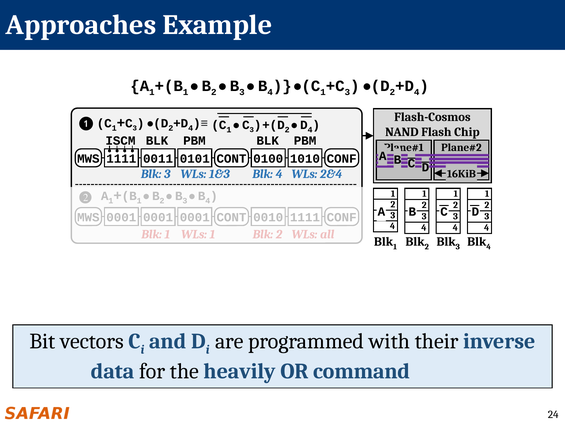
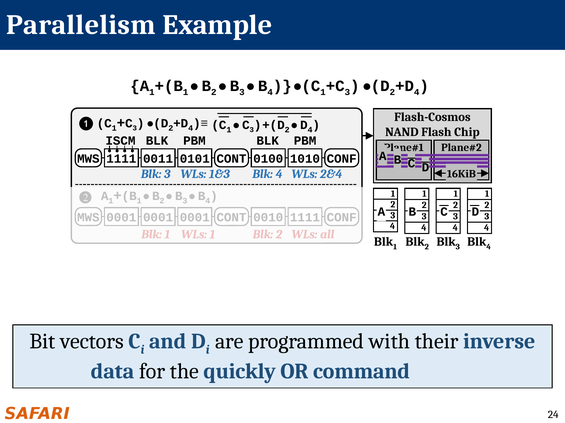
Approaches: Approaches -> Parallelism
heavily: heavily -> quickly
